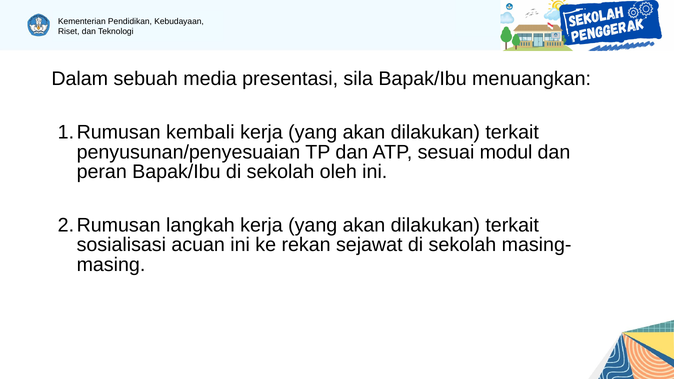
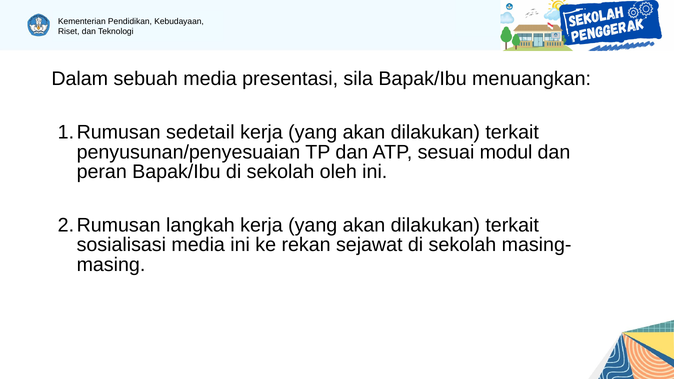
kembali: kembali -> sedetail
sosialisasi acuan: acuan -> media
